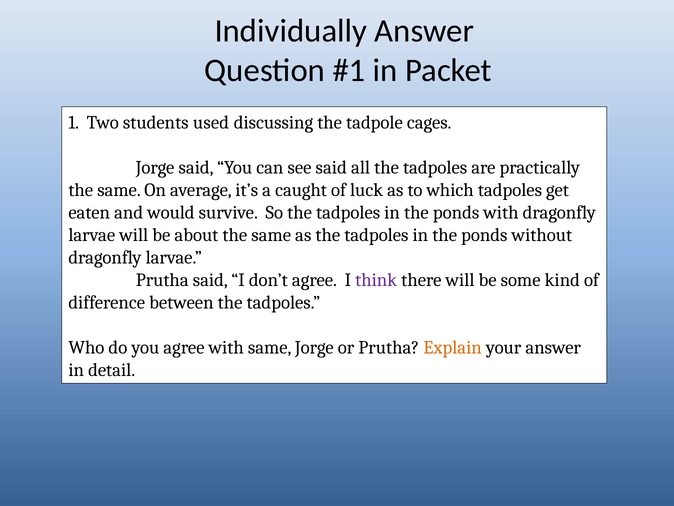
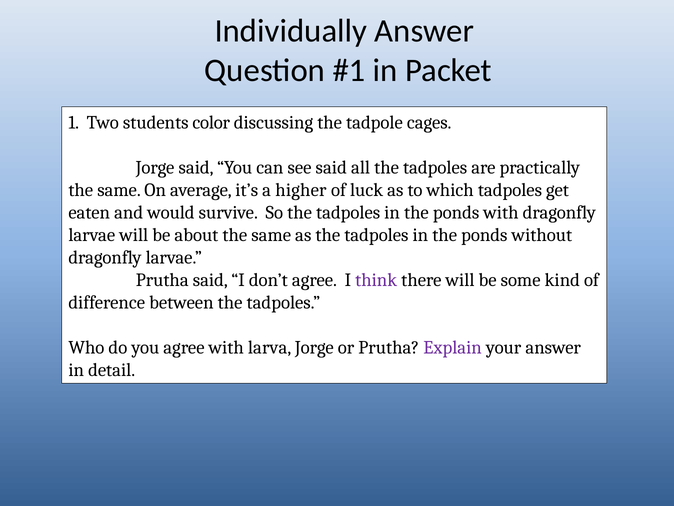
used: used -> color
caught: caught -> higher
with same: same -> larva
Explain colour: orange -> purple
